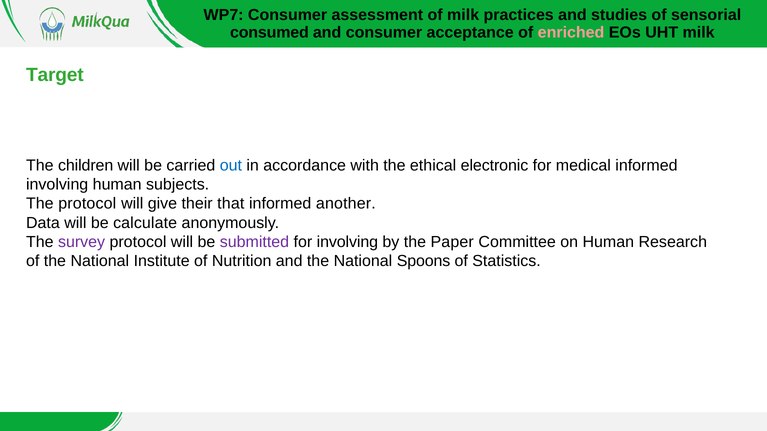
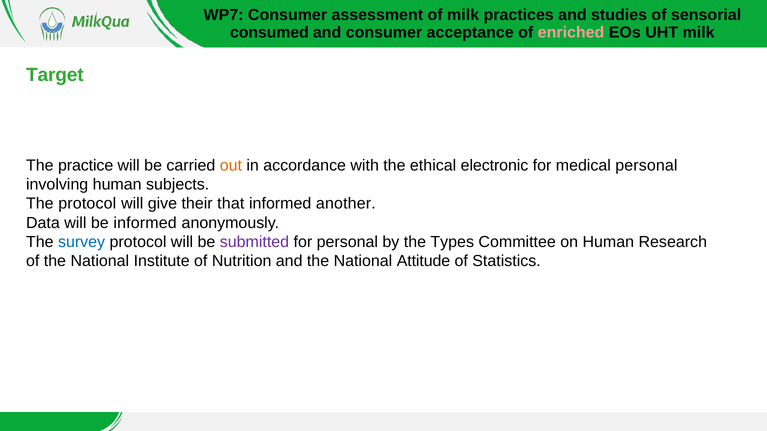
children: children -> practice
out colour: blue -> orange
medical informed: informed -> personal
be calculate: calculate -> informed
survey colour: purple -> blue
for involving: involving -> personal
Paper: Paper -> Types
Spoons: Spoons -> Attitude
